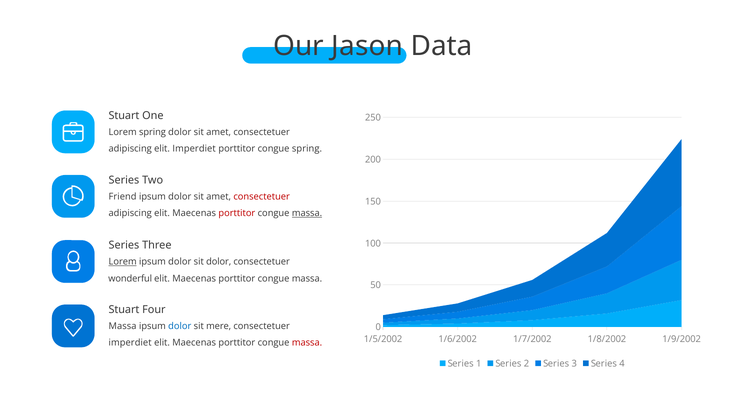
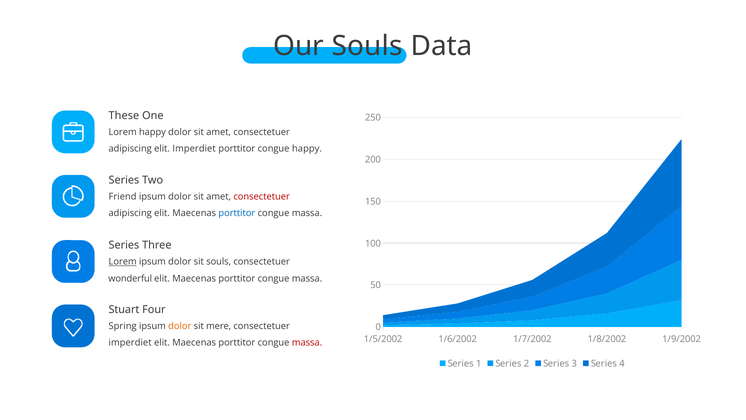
Our Jason: Jason -> Souls
Stuart at (124, 116): Stuart -> These
Lorem spring: spring -> happy
congue spring: spring -> happy
porttitor at (237, 213) colour: red -> blue
massa at (307, 213) underline: present -> none
sit dolor: dolor -> souls
Massa at (123, 326): Massa -> Spring
dolor at (180, 326) colour: blue -> orange
